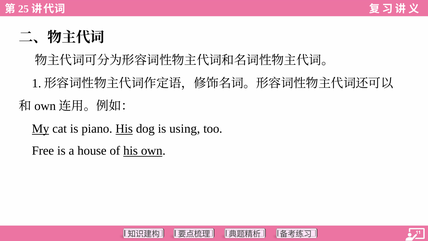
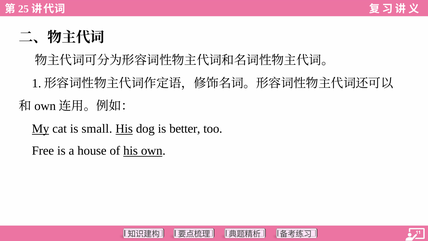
piano: piano -> small
using: using -> better
